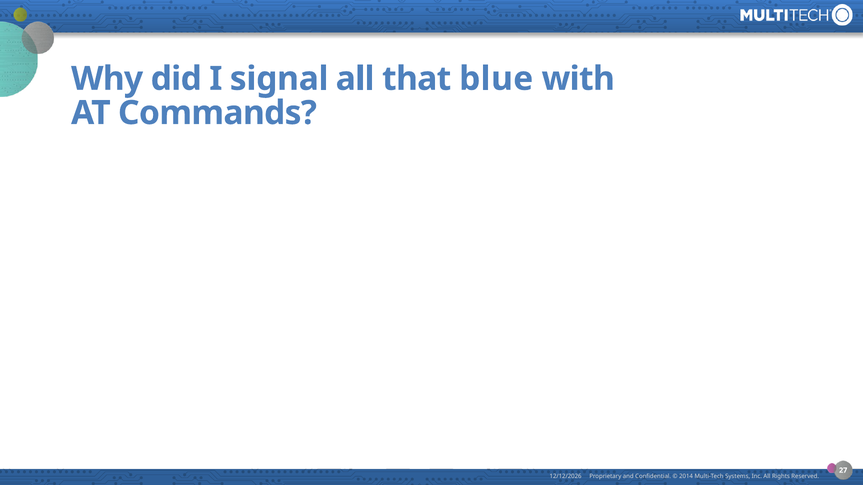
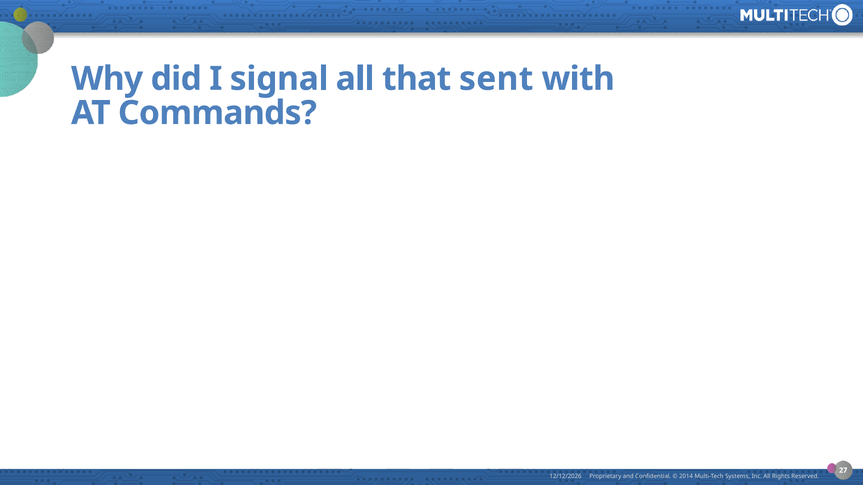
blue: blue -> sent
